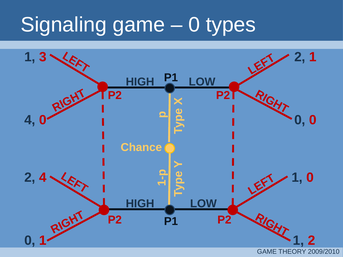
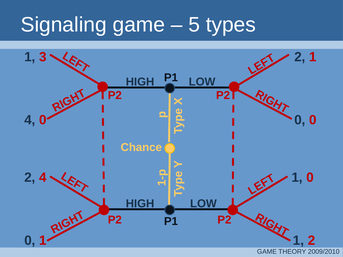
0 at (194, 25): 0 -> 5
